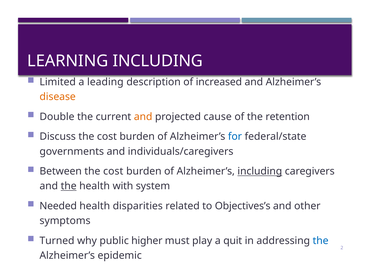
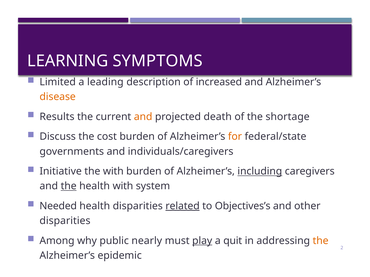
LEARNING INCLUDING: INCLUDING -> SYMPTOMS
Double: Double -> Results
cause: cause -> death
retention: retention -> shortage
for colour: blue -> orange
Between: Between -> Initiative
cost at (113, 172): cost -> with
related underline: none -> present
symptoms at (65, 221): symptoms -> disparities
Turned: Turned -> Among
higher: higher -> nearly
play underline: none -> present
the at (321, 241) colour: blue -> orange
